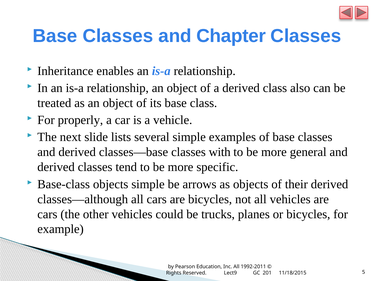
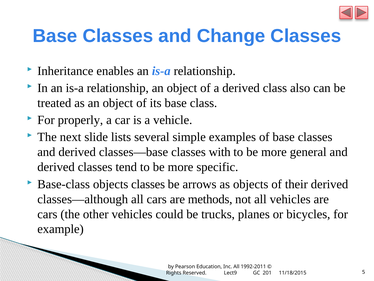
Chapter: Chapter -> Change
objects simple: simple -> classes
are bicycles: bicycles -> methods
